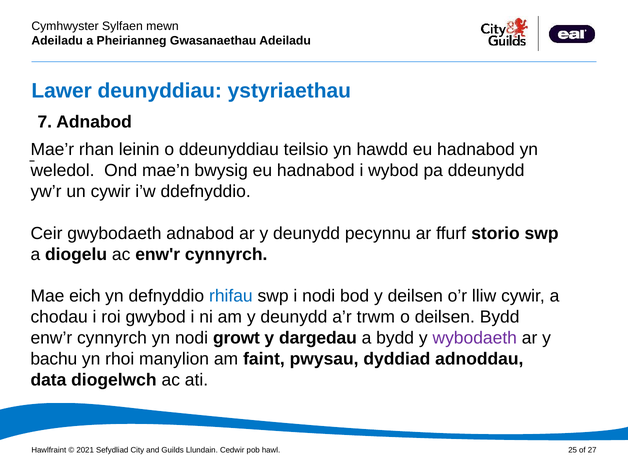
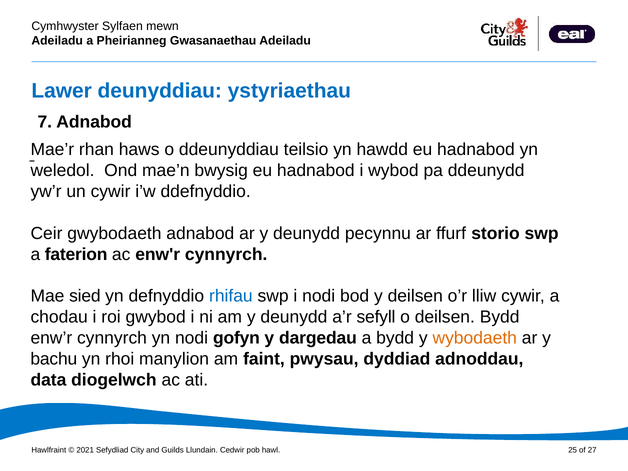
leinin: leinin -> haws
diogelu: diogelu -> faterion
eich: eich -> sied
trwm: trwm -> sefyll
growt: growt -> gofyn
wybodaeth colour: purple -> orange
